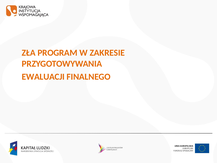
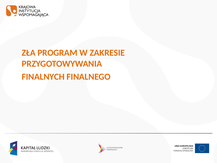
EWALUACJI: EWALUACJI -> FINALNYCH
